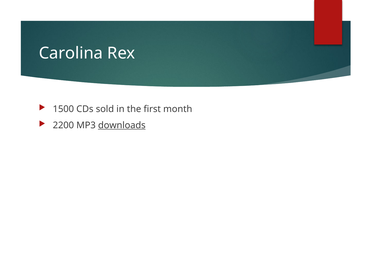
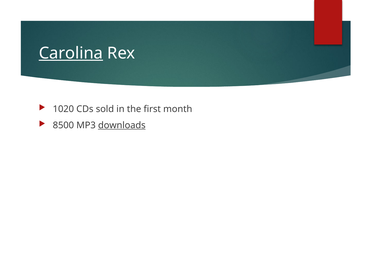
Carolina underline: none -> present
1500: 1500 -> 1020
2200: 2200 -> 8500
